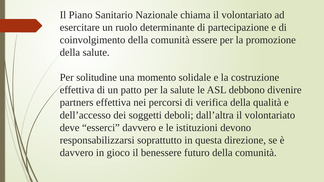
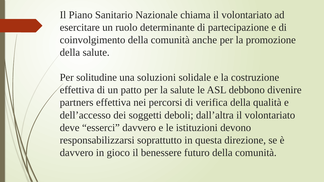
essere: essere -> anche
momento: momento -> soluzioni
